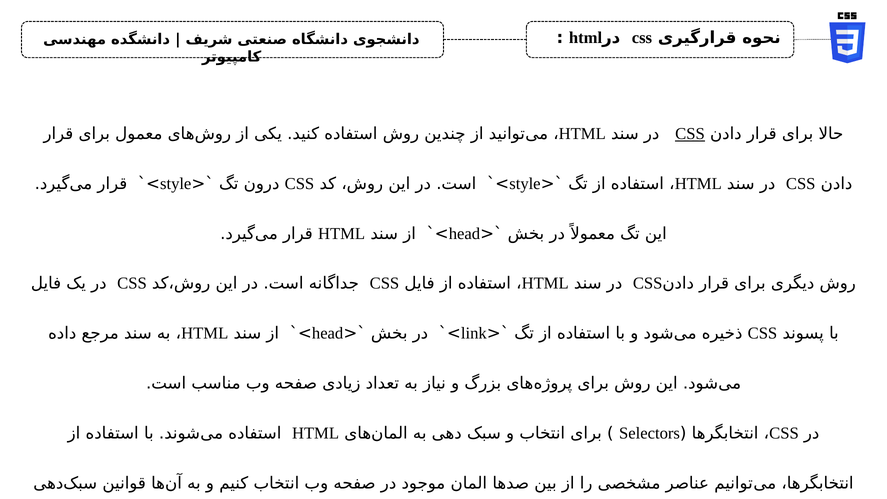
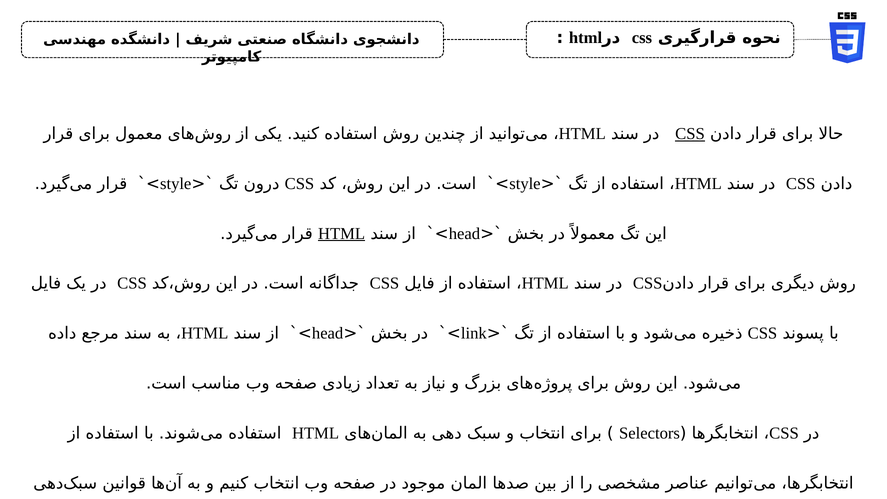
HTML at (342, 234) underline: none -> present
